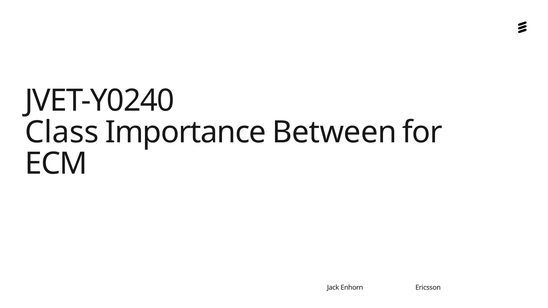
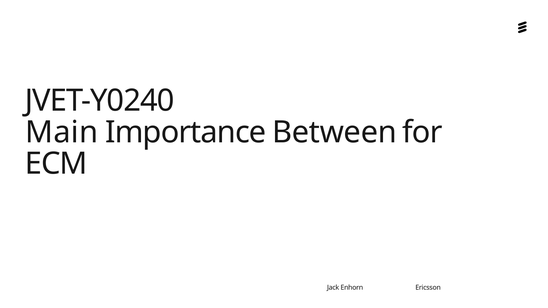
Class: Class -> Main
